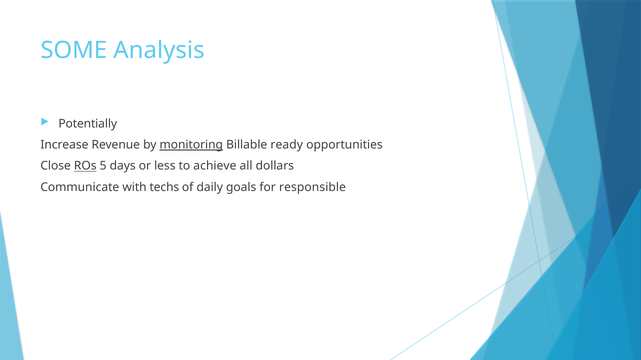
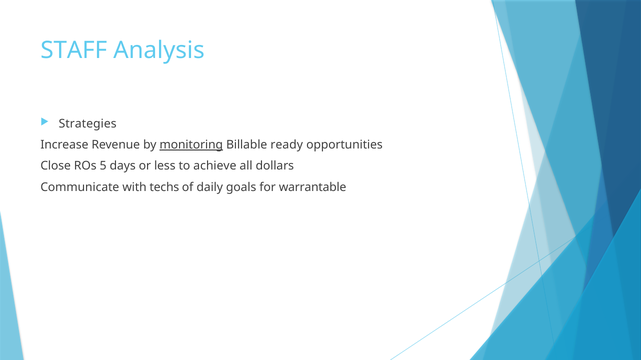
SOME: SOME -> STAFF
Potentially: Potentially -> Strategies
ROs underline: present -> none
responsible: responsible -> warrantable
